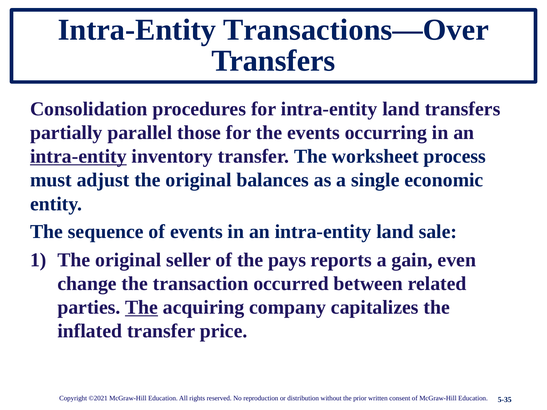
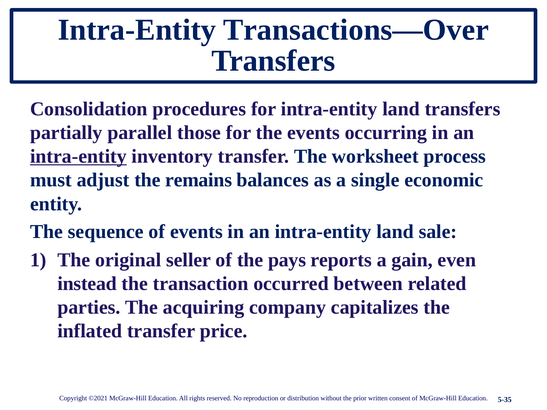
adjust the original: original -> remains
change: change -> instead
The at (142, 308) underline: present -> none
